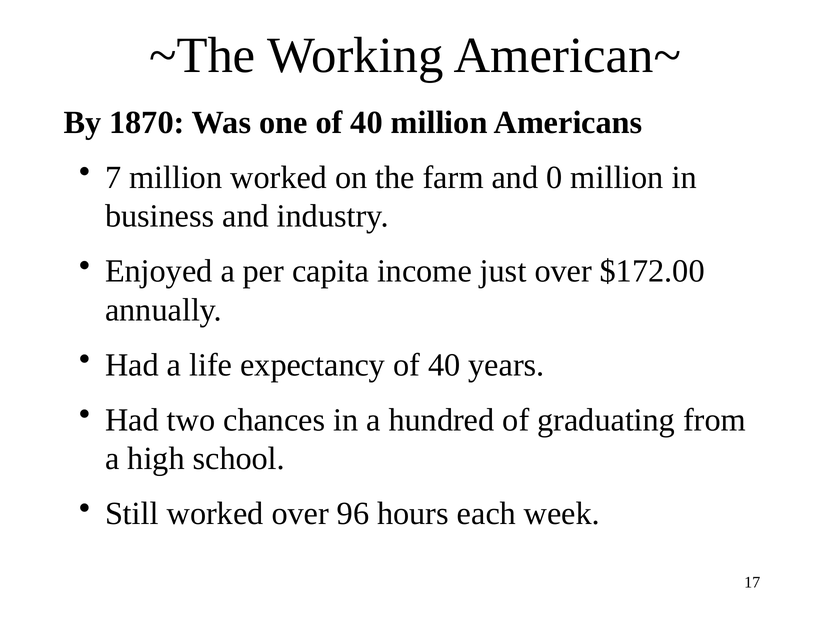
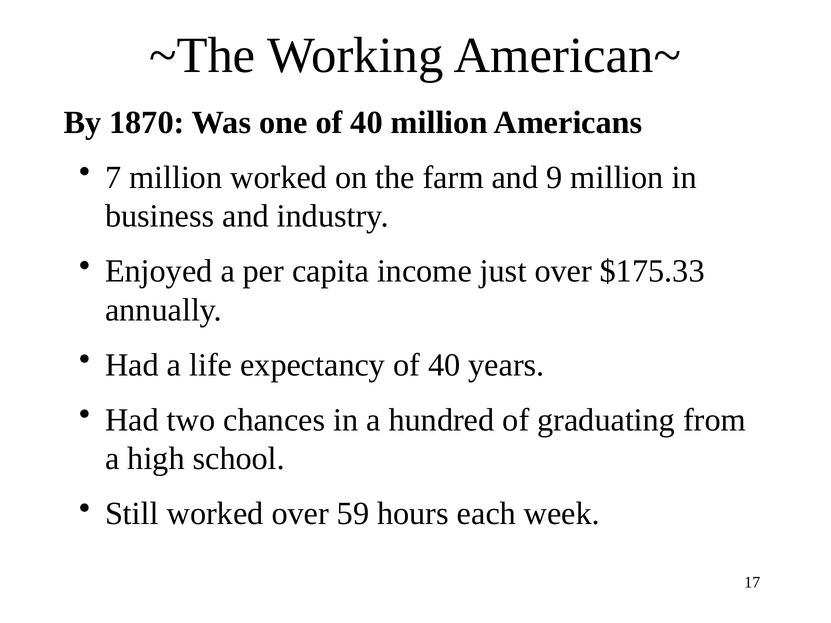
0: 0 -> 9
$172.00: $172.00 -> $175.33
96: 96 -> 59
